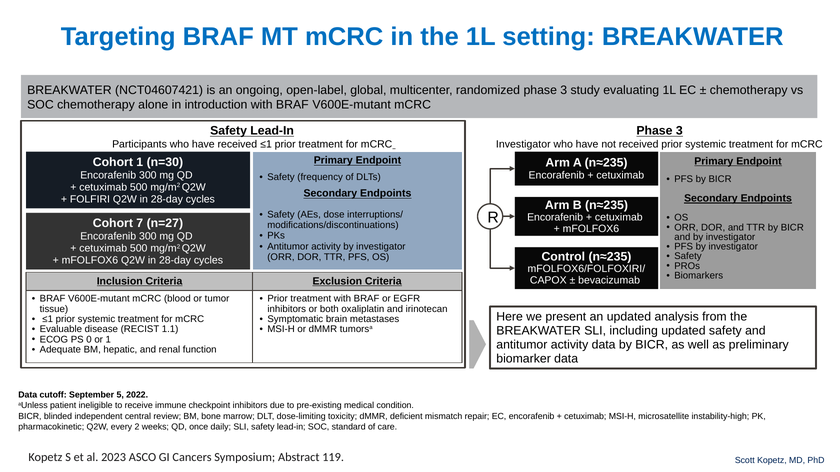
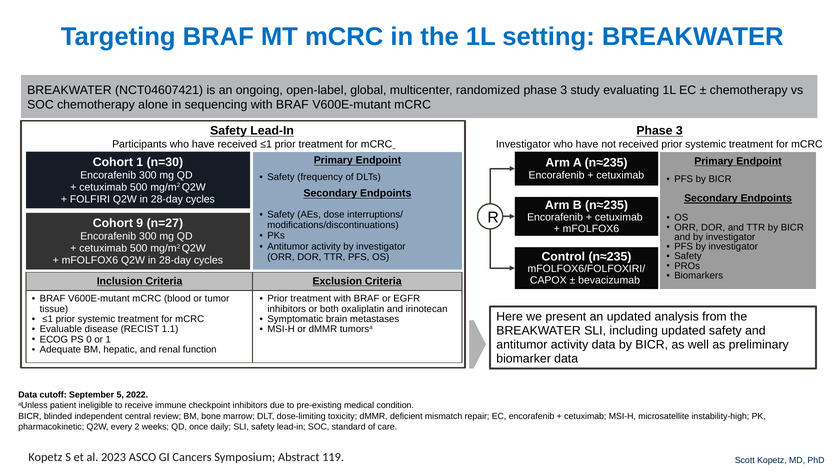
introduction: introduction -> sequencing
7: 7 -> 9
